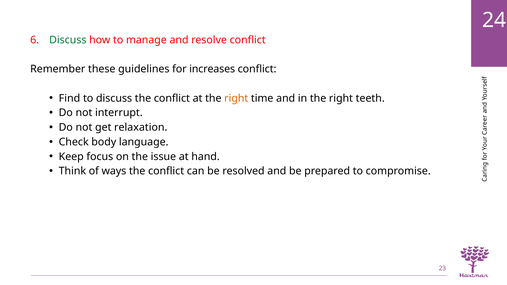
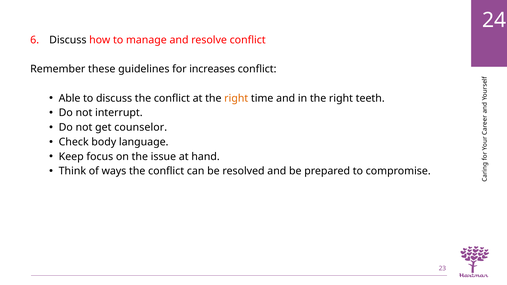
Discuss at (68, 40) colour: green -> black
Find: Find -> Able
relaxation: relaxation -> counselor
